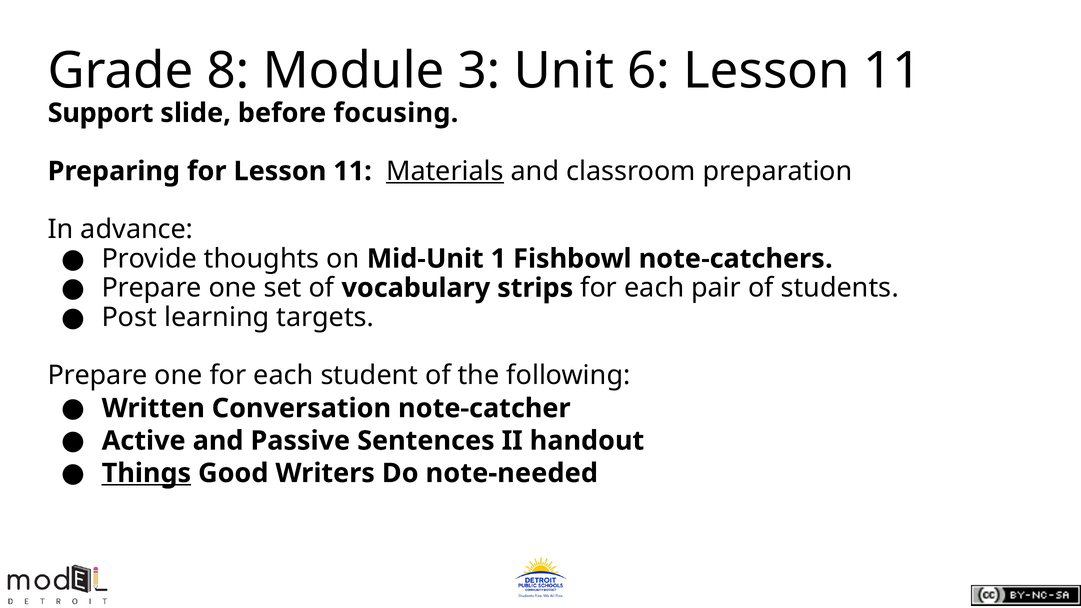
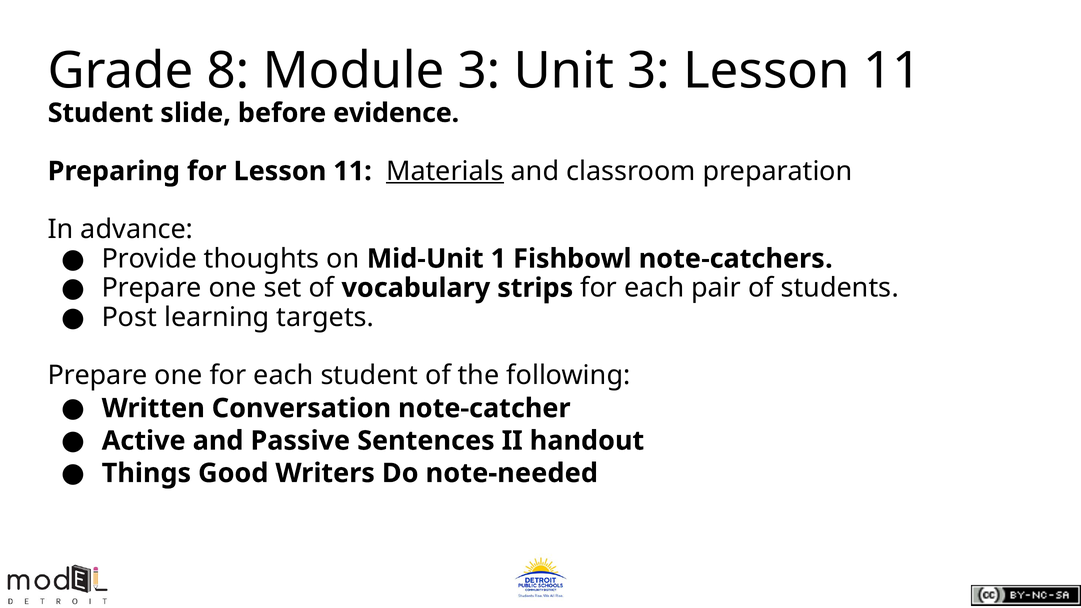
Unit 6: 6 -> 3
Support at (101, 113): Support -> Student
focusing: focusing -> evidence
Things underline: present -> none
